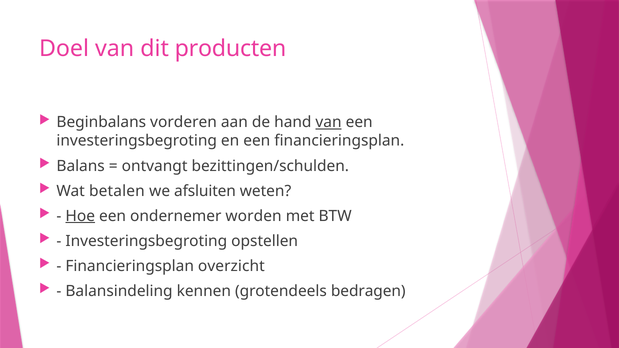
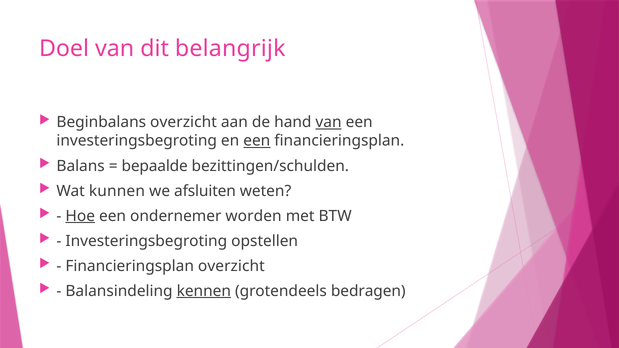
producten: producten -> belangrijk
Beginbalans vorderen: vorderen -> overzicht
een at (257, 141) underline: none -> present
ontvangt: ontvangt -> bepaalde
betalen: betalen -> kunnen
kennen underline: none -> present
